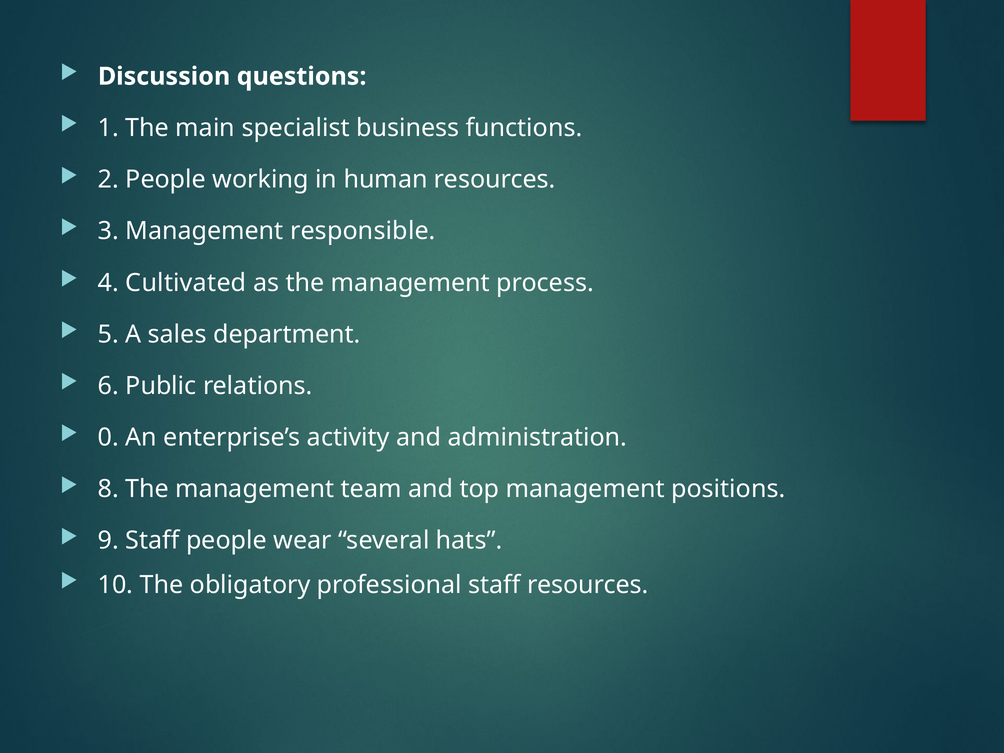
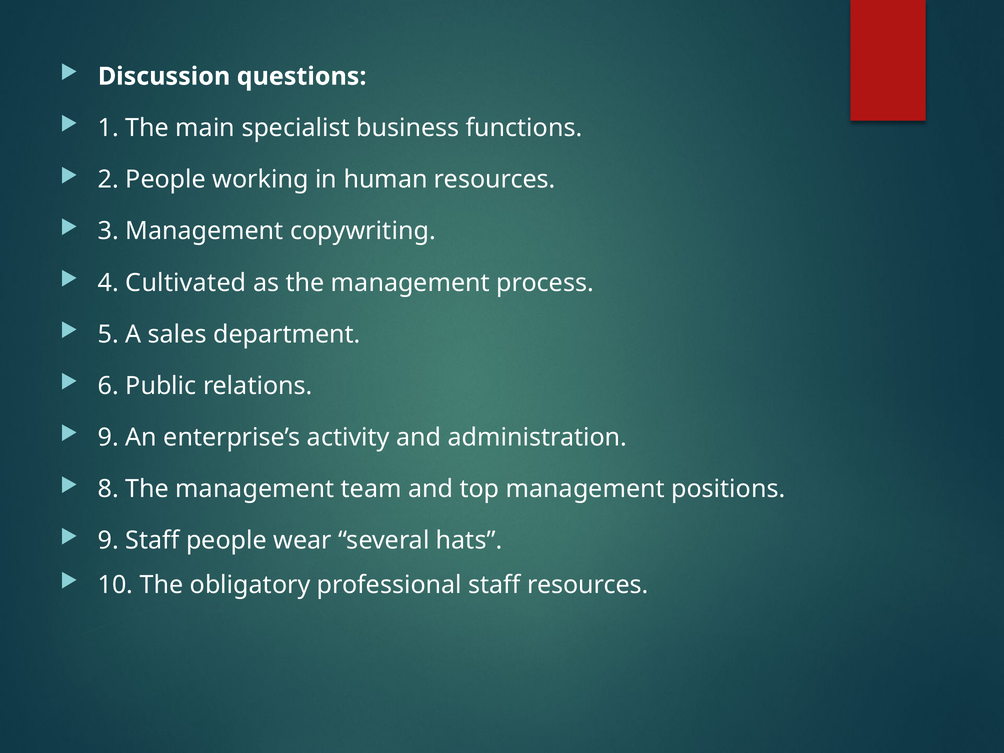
responsible: responsible -> copywriting
0 at (108, 438): 0 -> 9
